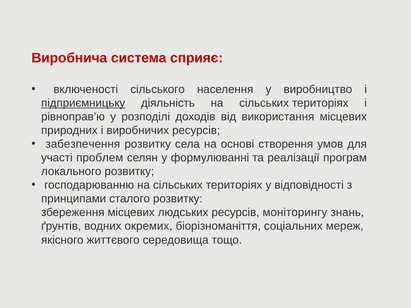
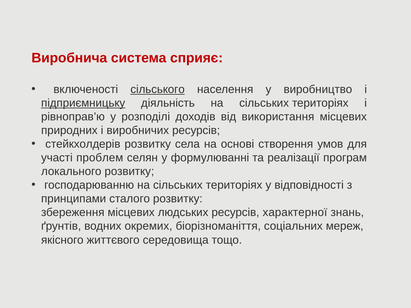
сільського underline: none -> present
забезпечення: забезпечення -> стейкхолдерів
моніторингу: моніторингу -> характерної
